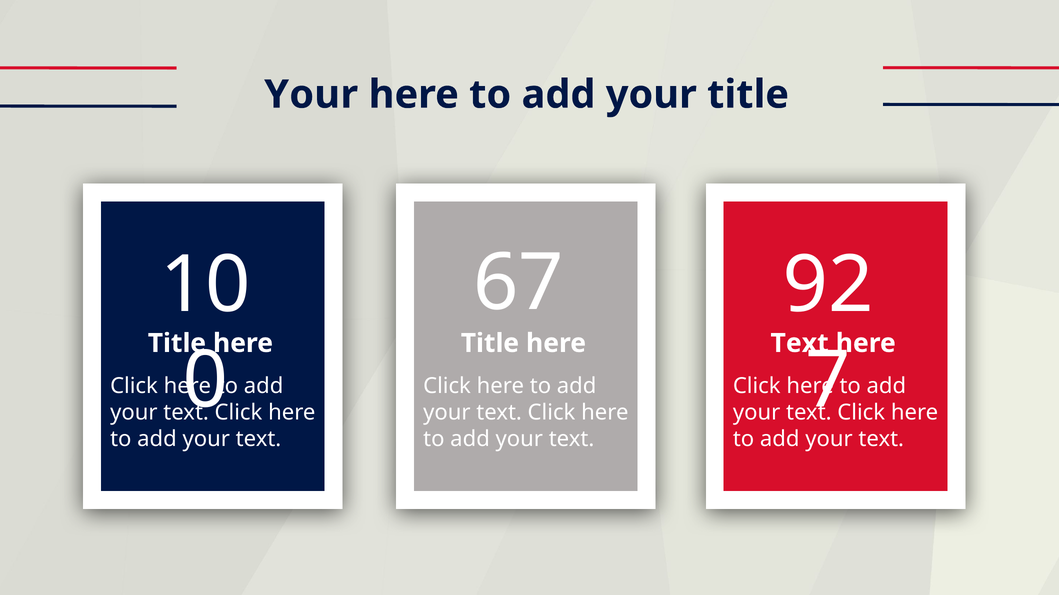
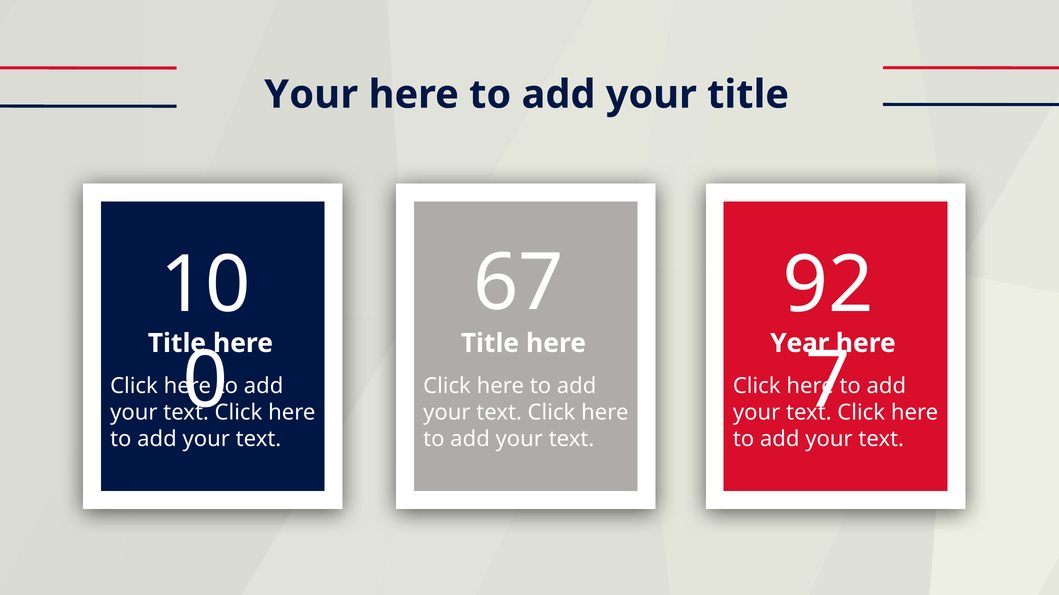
Text at (800, 344): Text -> Year
